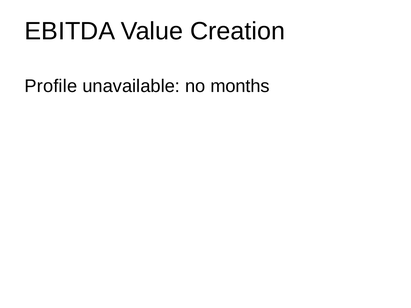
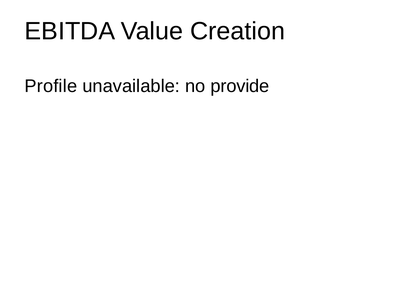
months: months -> provide
